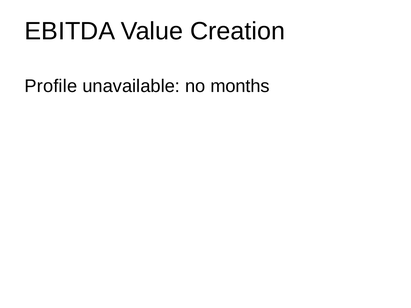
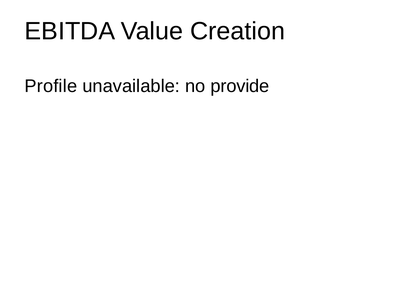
months: months -> provide
